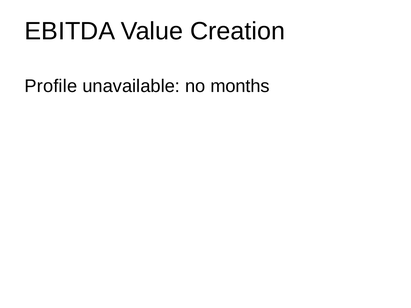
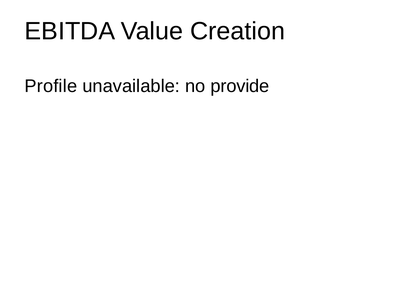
months: months -> provide
